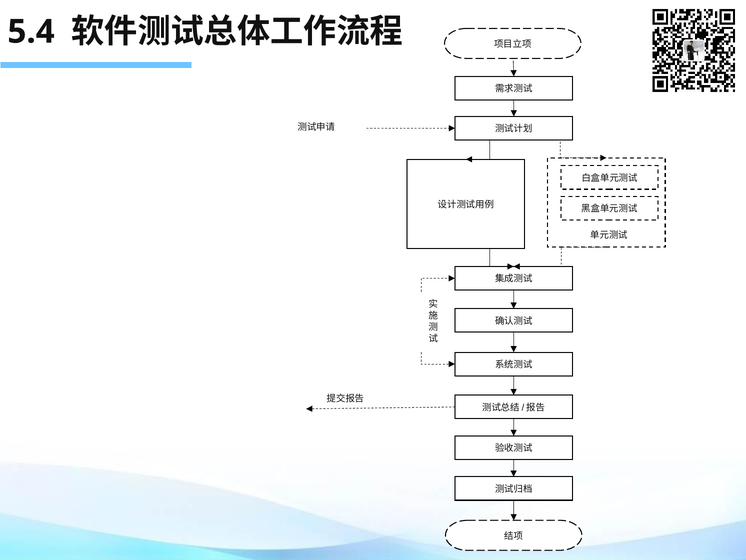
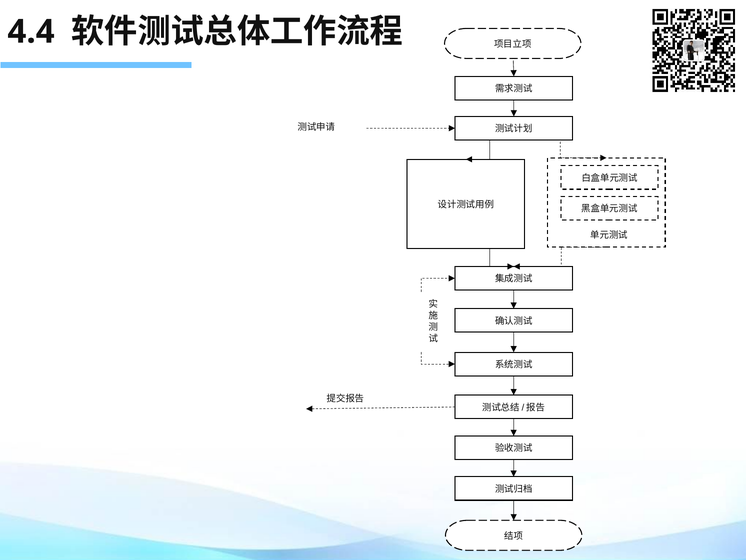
5.4: 5.4 -> 4.4
